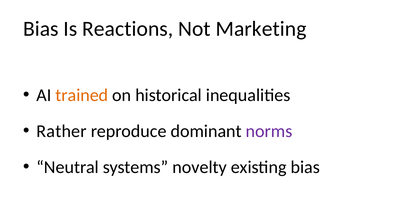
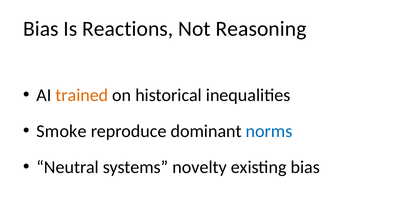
Marketing: Marketing -> Reasoning
Rather: Rather -> Smoke
norms colour: purple -> blue
